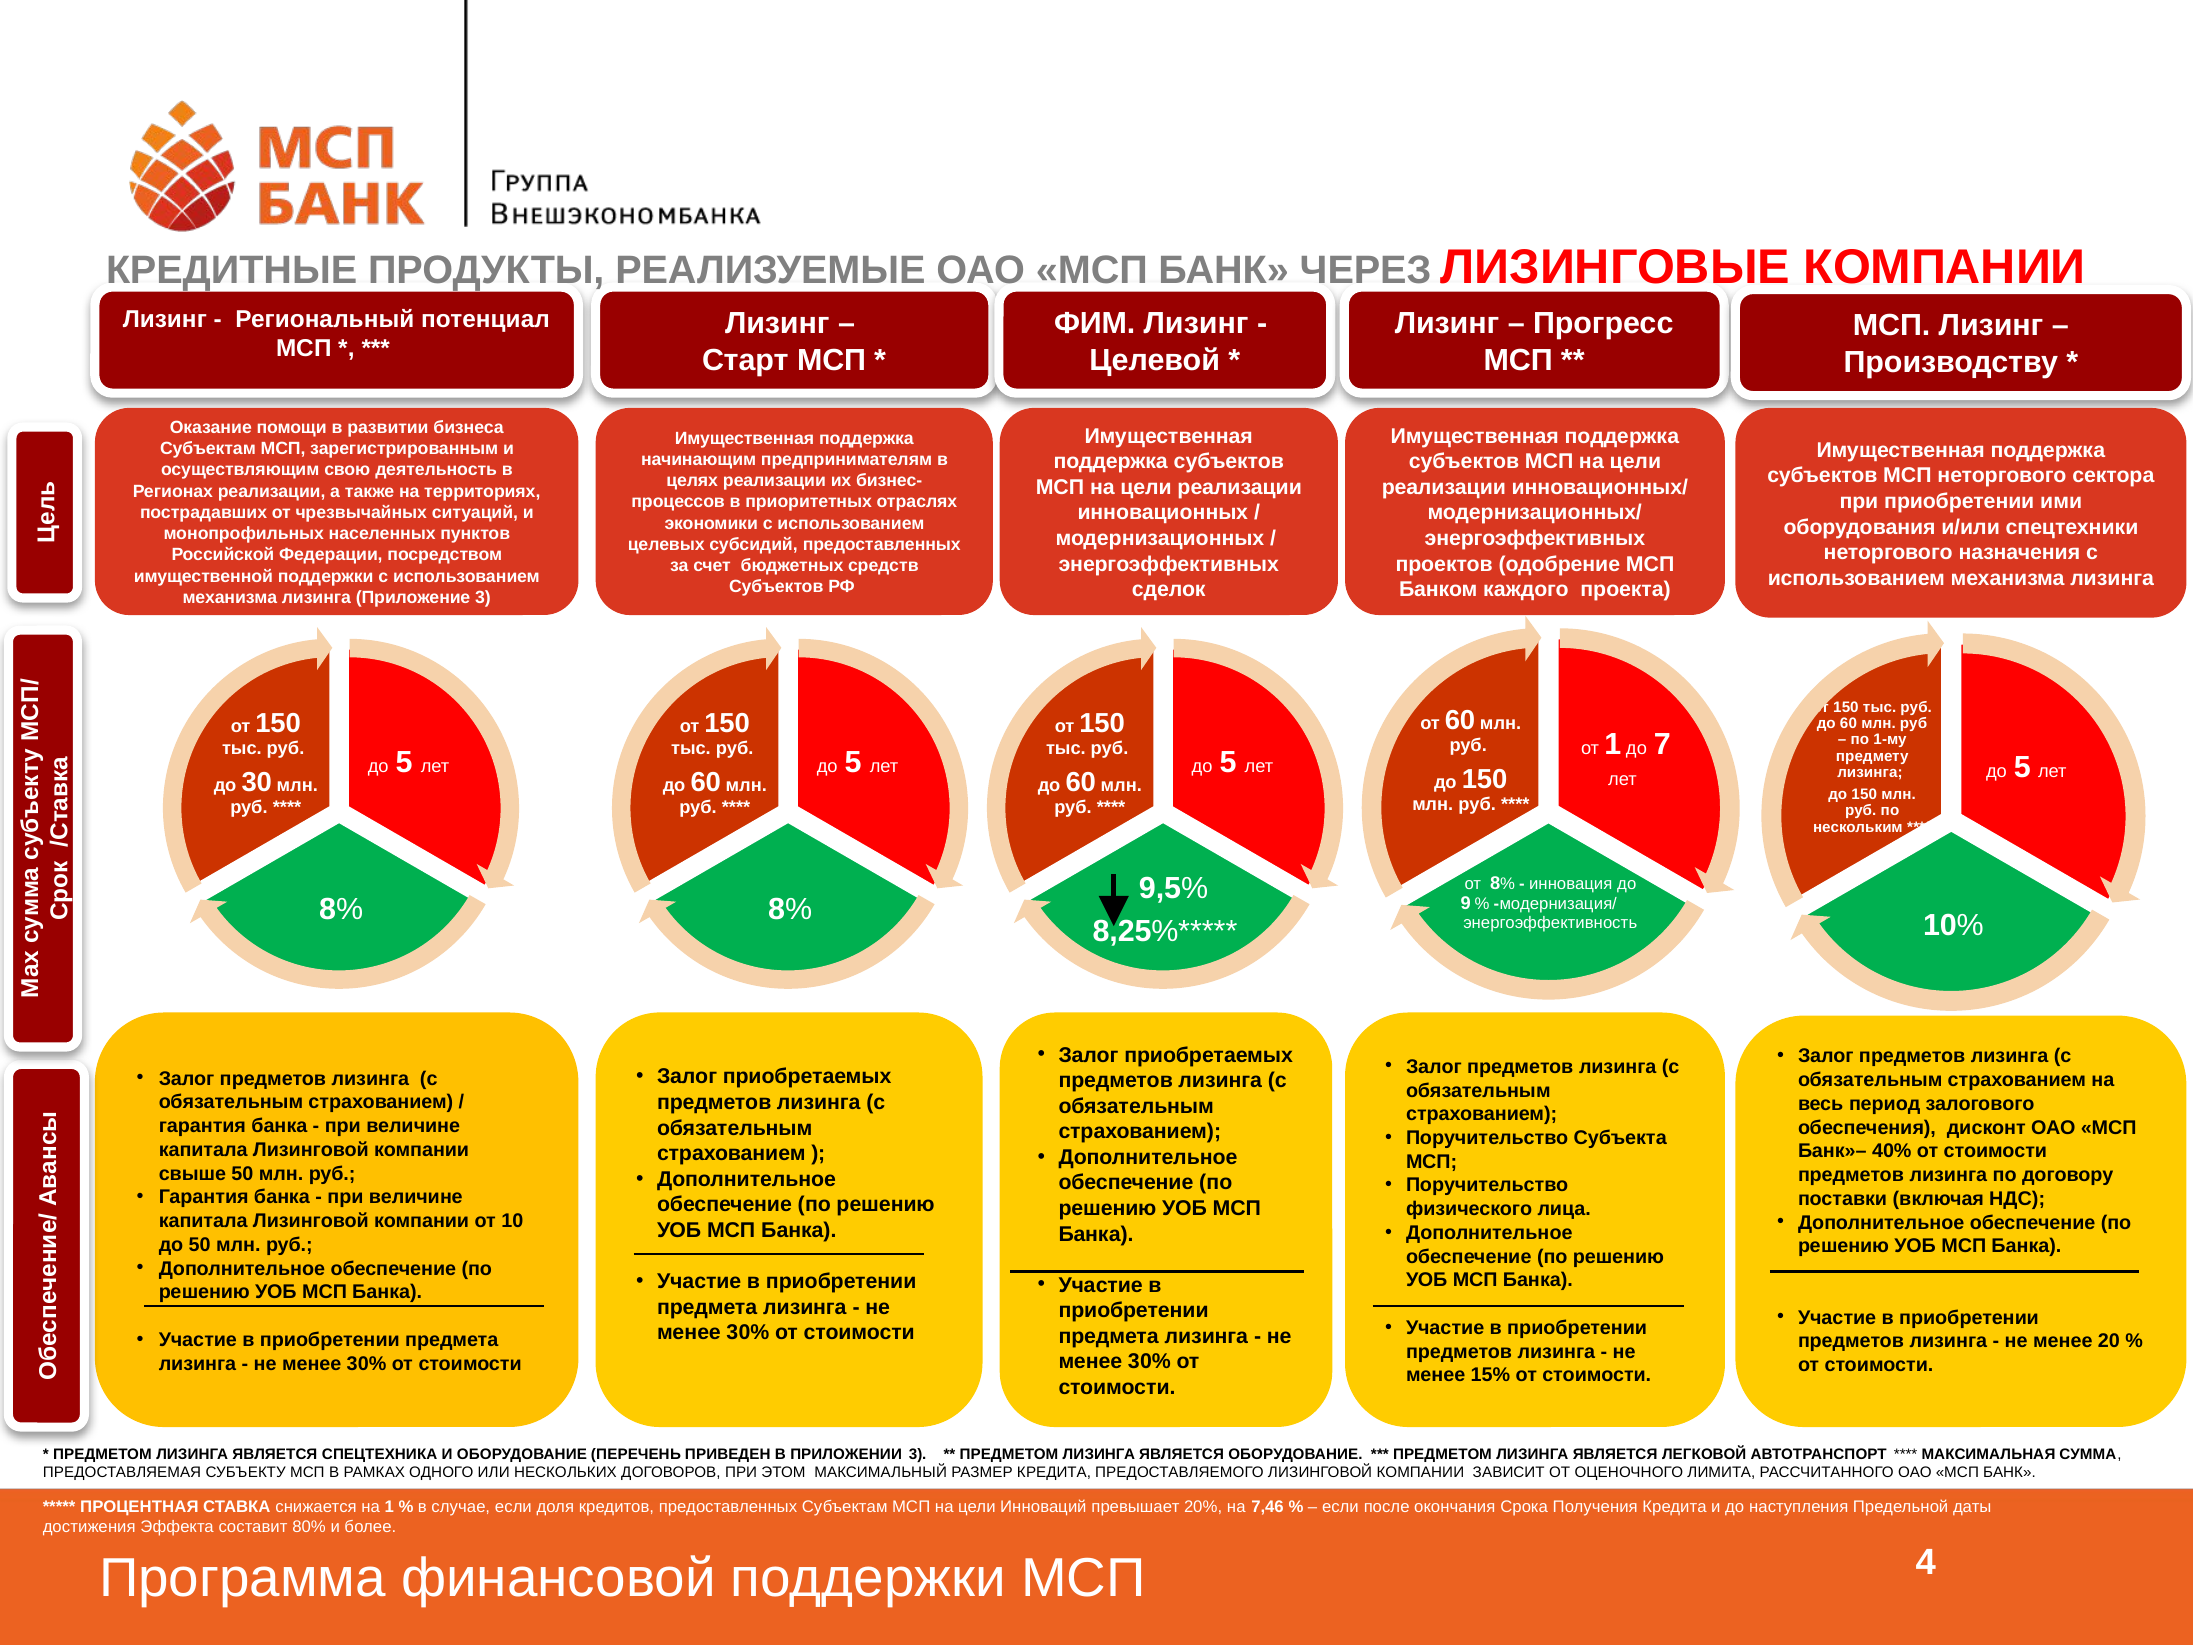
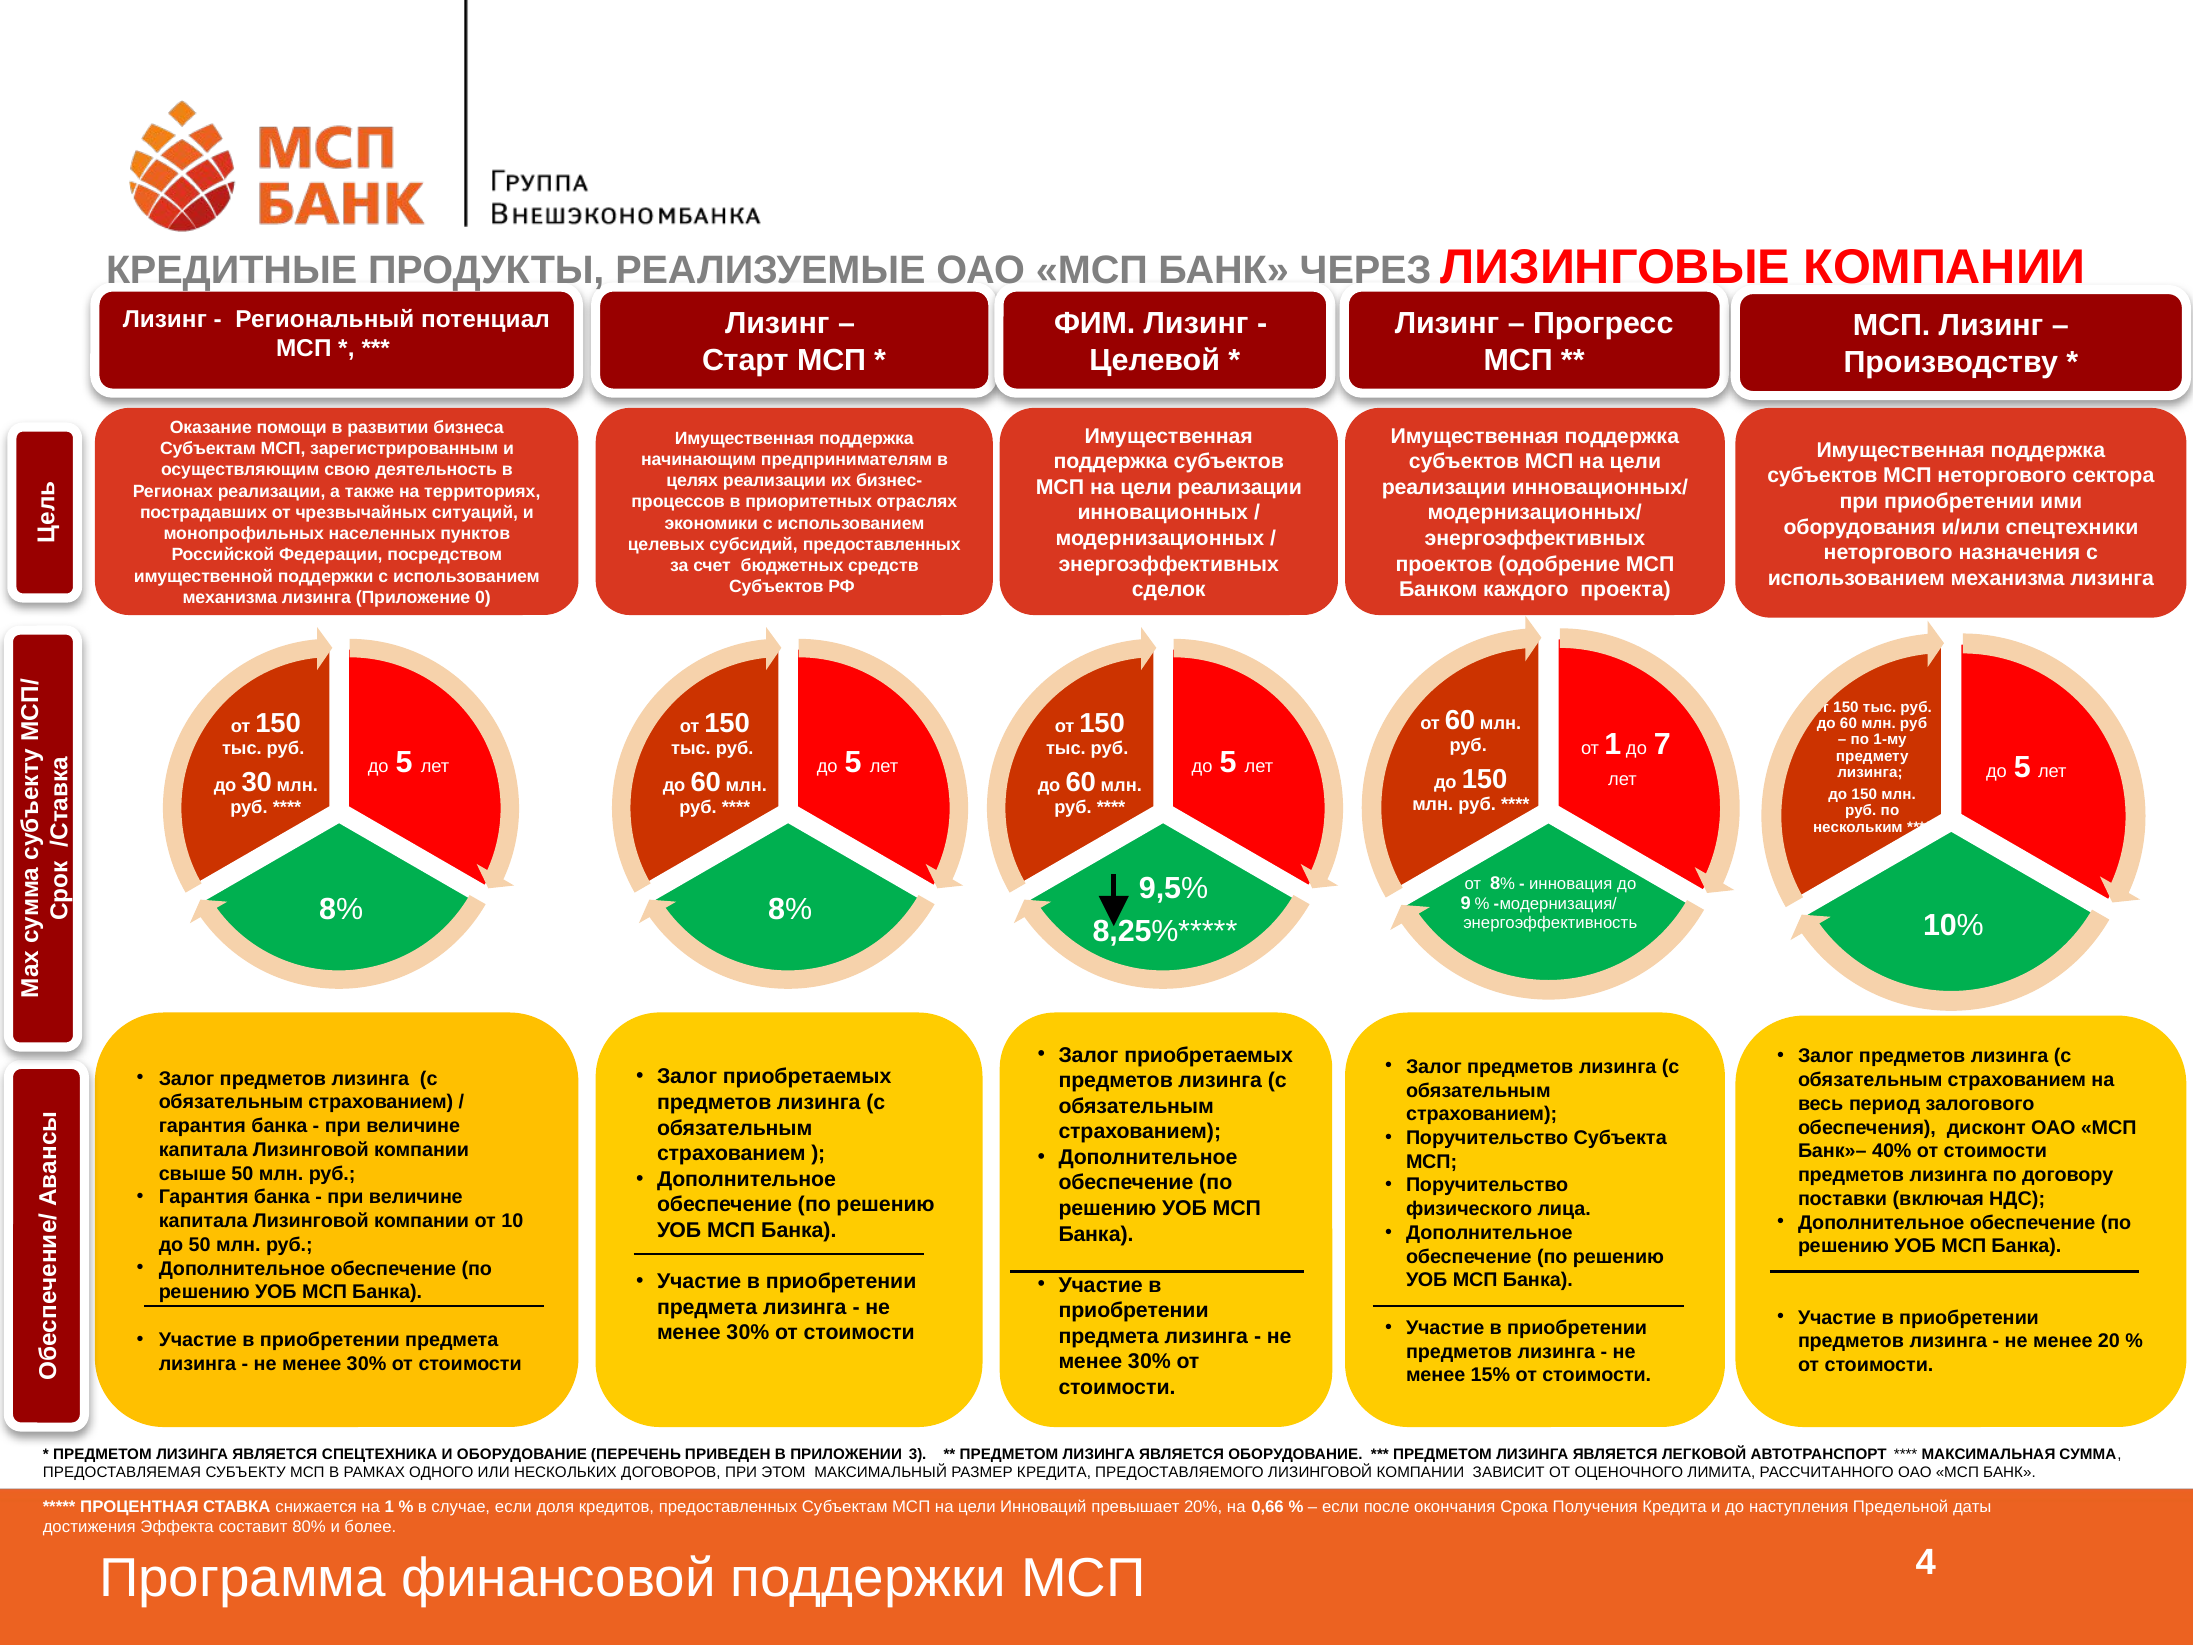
Приложение 3: 3 -> 0
7,46: 7,46 -> 0,66
